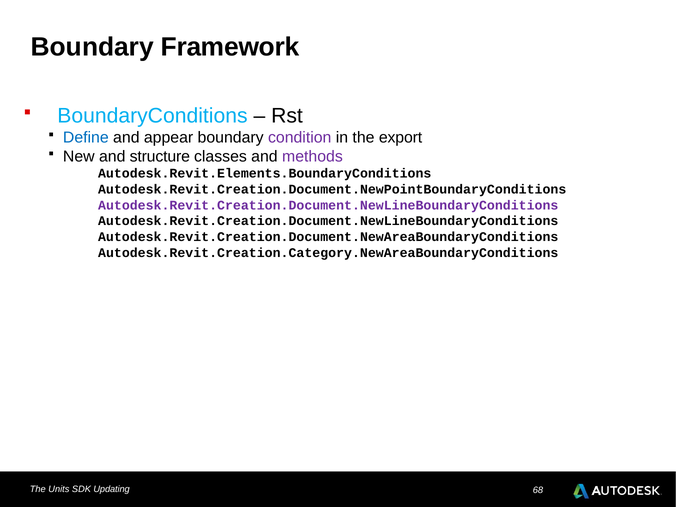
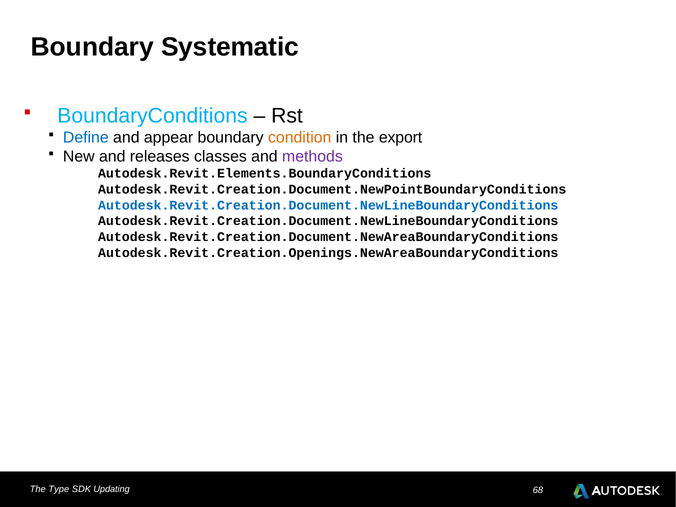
Framework: Framework -> Systematic
condition colour: purple -> orange
structure: structure -> releases
Autodesk.Revit.Creation.Document.NewLineBoundaryConditions at (328, 205) colour: purple -> blue
Autodesk.Revit.Creation.Category.NewAreaBoundaryConditions: Autodesk.Revit.Creation.Category.NewAreaBoundaryConditions -> Autodesk.Revit.Creation.Openings.NewAreaBoundaryConditions
Units: Units -> Type
